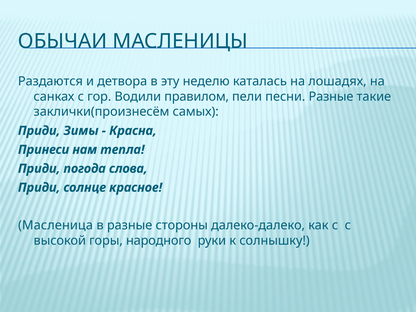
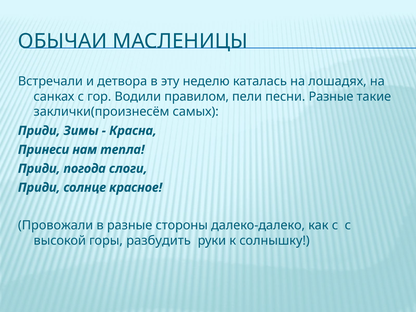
Раздаются: Раздаются -> Встречали
слова: слова -> слоги
Масленица: Масленица -> Провожали
народного: народного -> разбудить
